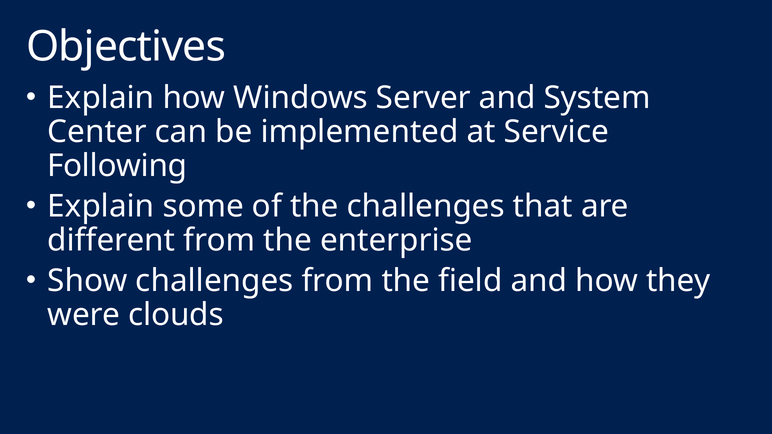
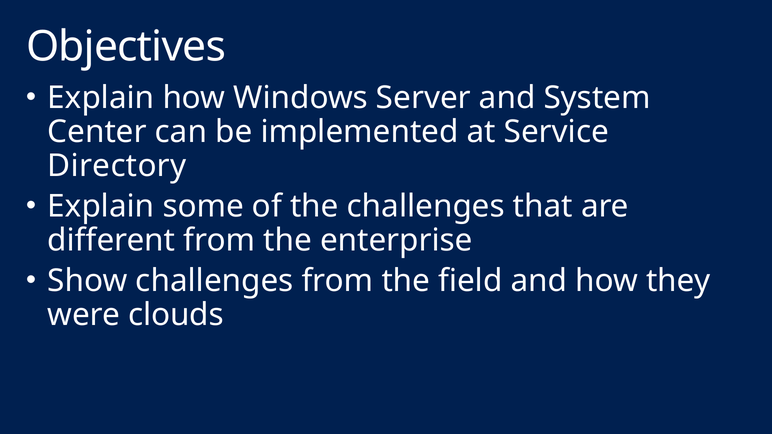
Following: Following -> Directory
